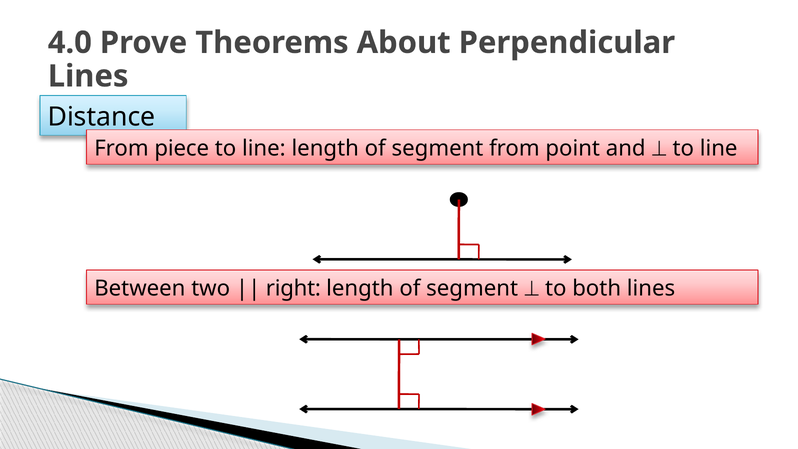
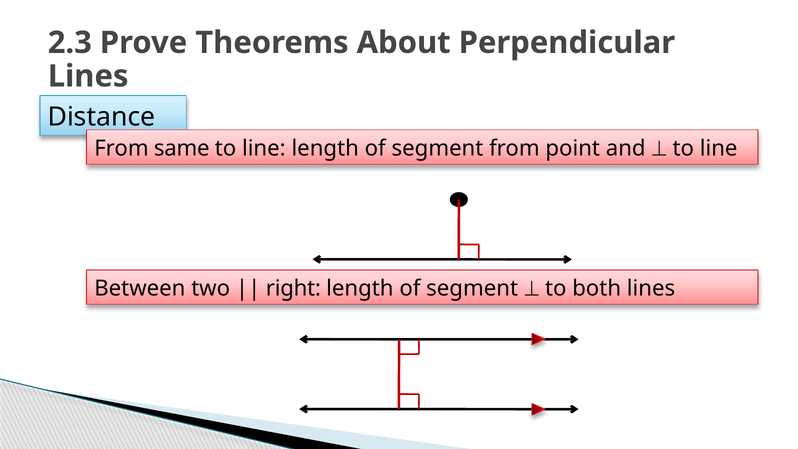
4.0: 4.0 -> 2.3
piece: piece -> same
